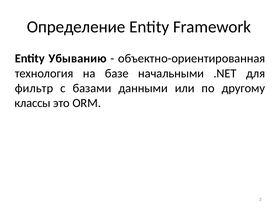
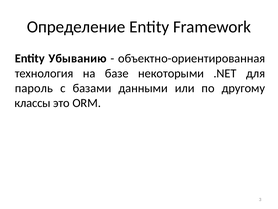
начальными: начальными -> некоторыми
фильтр: фильтр -> пароль
